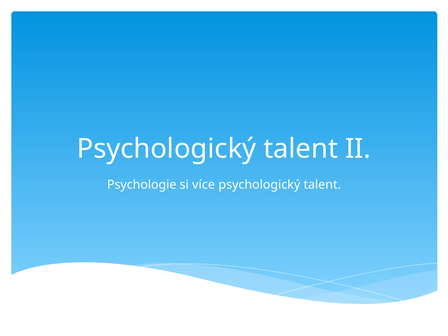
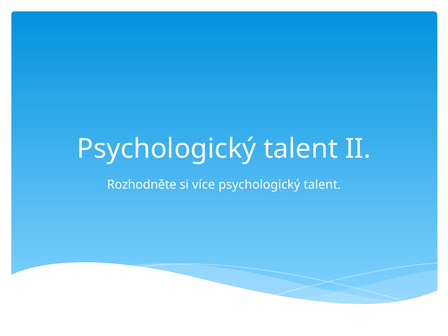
Psychologie: Psychologie -> Rozhodněte
